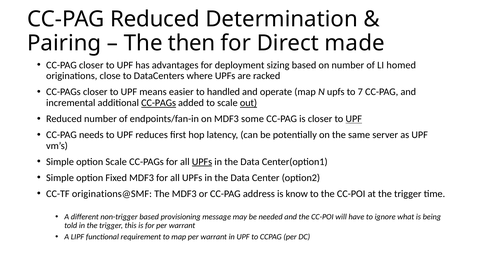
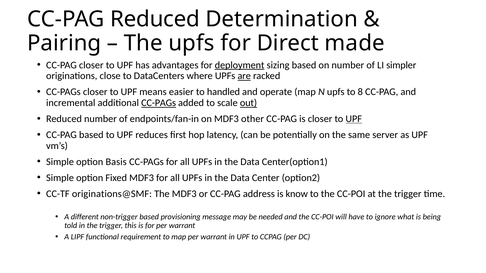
The then: then -> upfs
deployment underline: none -> present
homed: homed -> simpler
are underline: none -> present
7: 7 -> 8
some: some -> other
CC-PAG needs: needs -> based
option Scale: Scale -> Basis
UPFs at (202, 162) underline: present -> none
